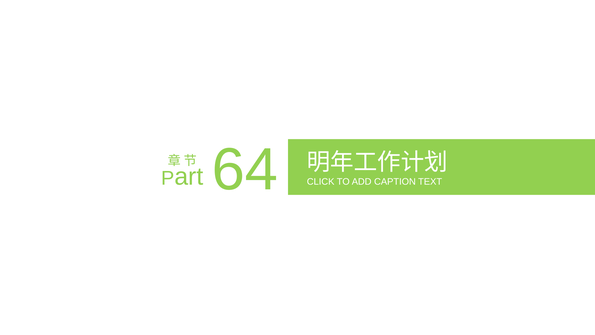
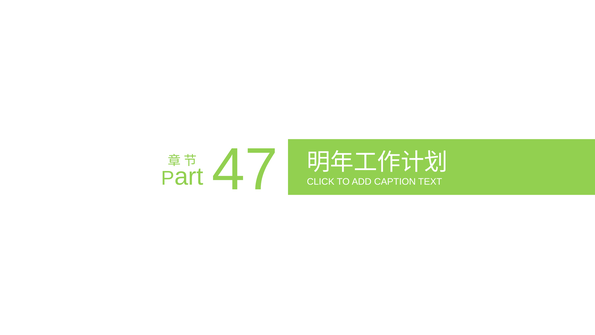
64: 64 -> 47
